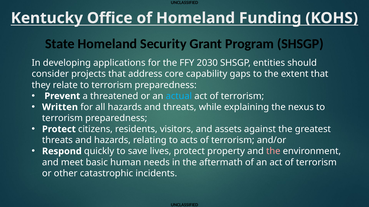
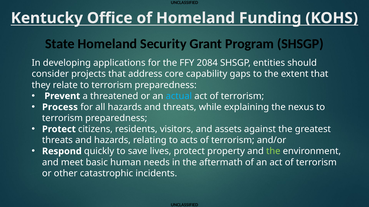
2030: 2030 -> 2084
Written: Written -> Process
the at (273, 152) colour: pink -> light green
